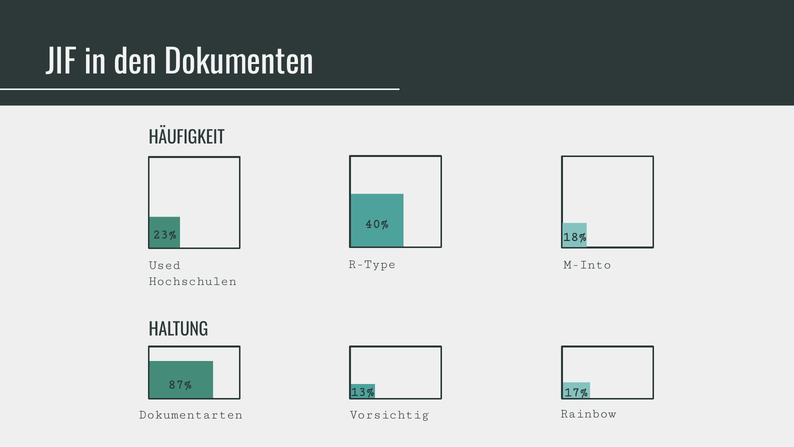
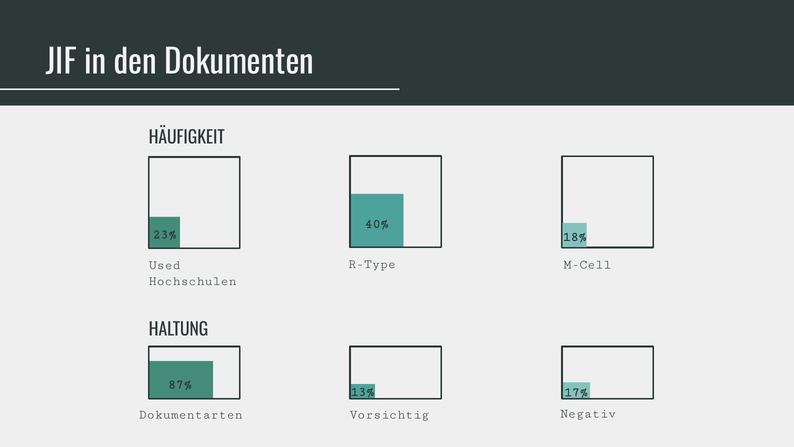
M-Into: M-Into -> M-Cell
Rainbow: Rainbow -> Negativ
